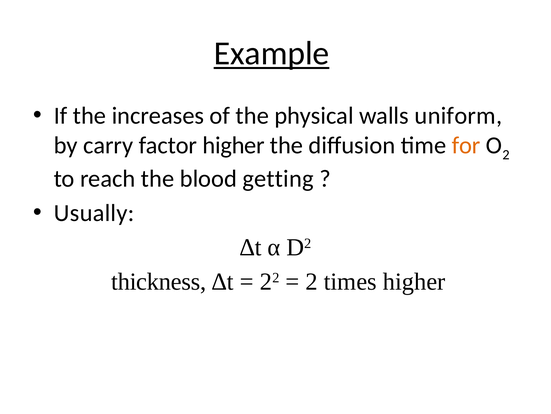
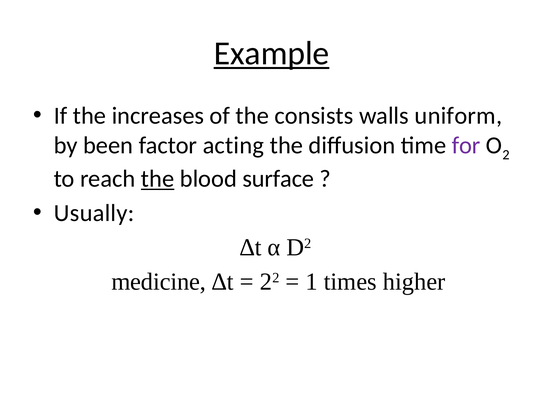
physical: physical -> consists
carry: carry -> been
factor higher: higher -> acting
for colour: orange -> purple
the at (158, 178) underline: none -> present
getting: getting -> surface
thickness: thickness -> medicine
2 at (311, 281): 2 -> 1
